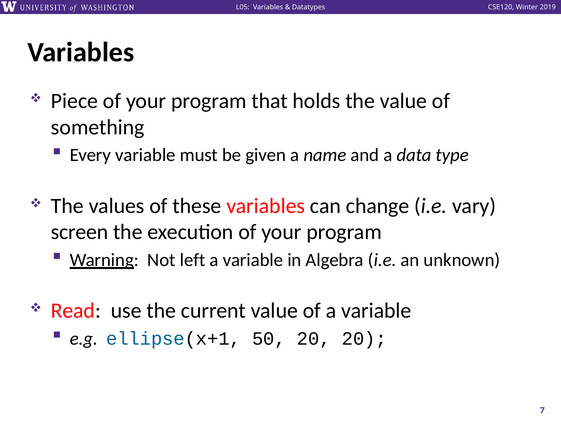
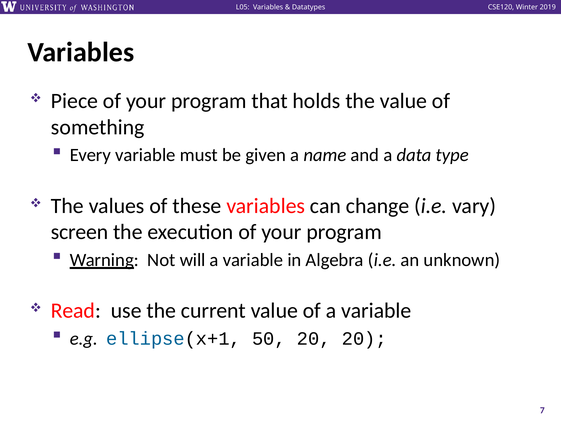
left: left -> will
